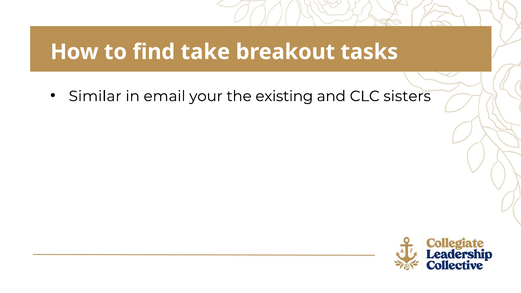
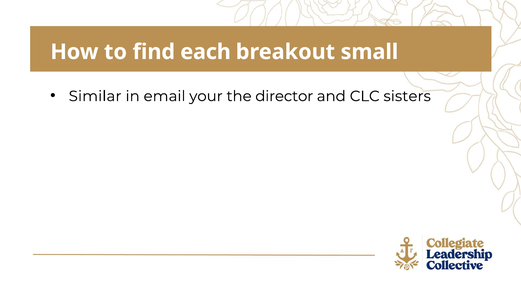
take: take -> each
tasks: tasks -> small
existing: existing -> director
